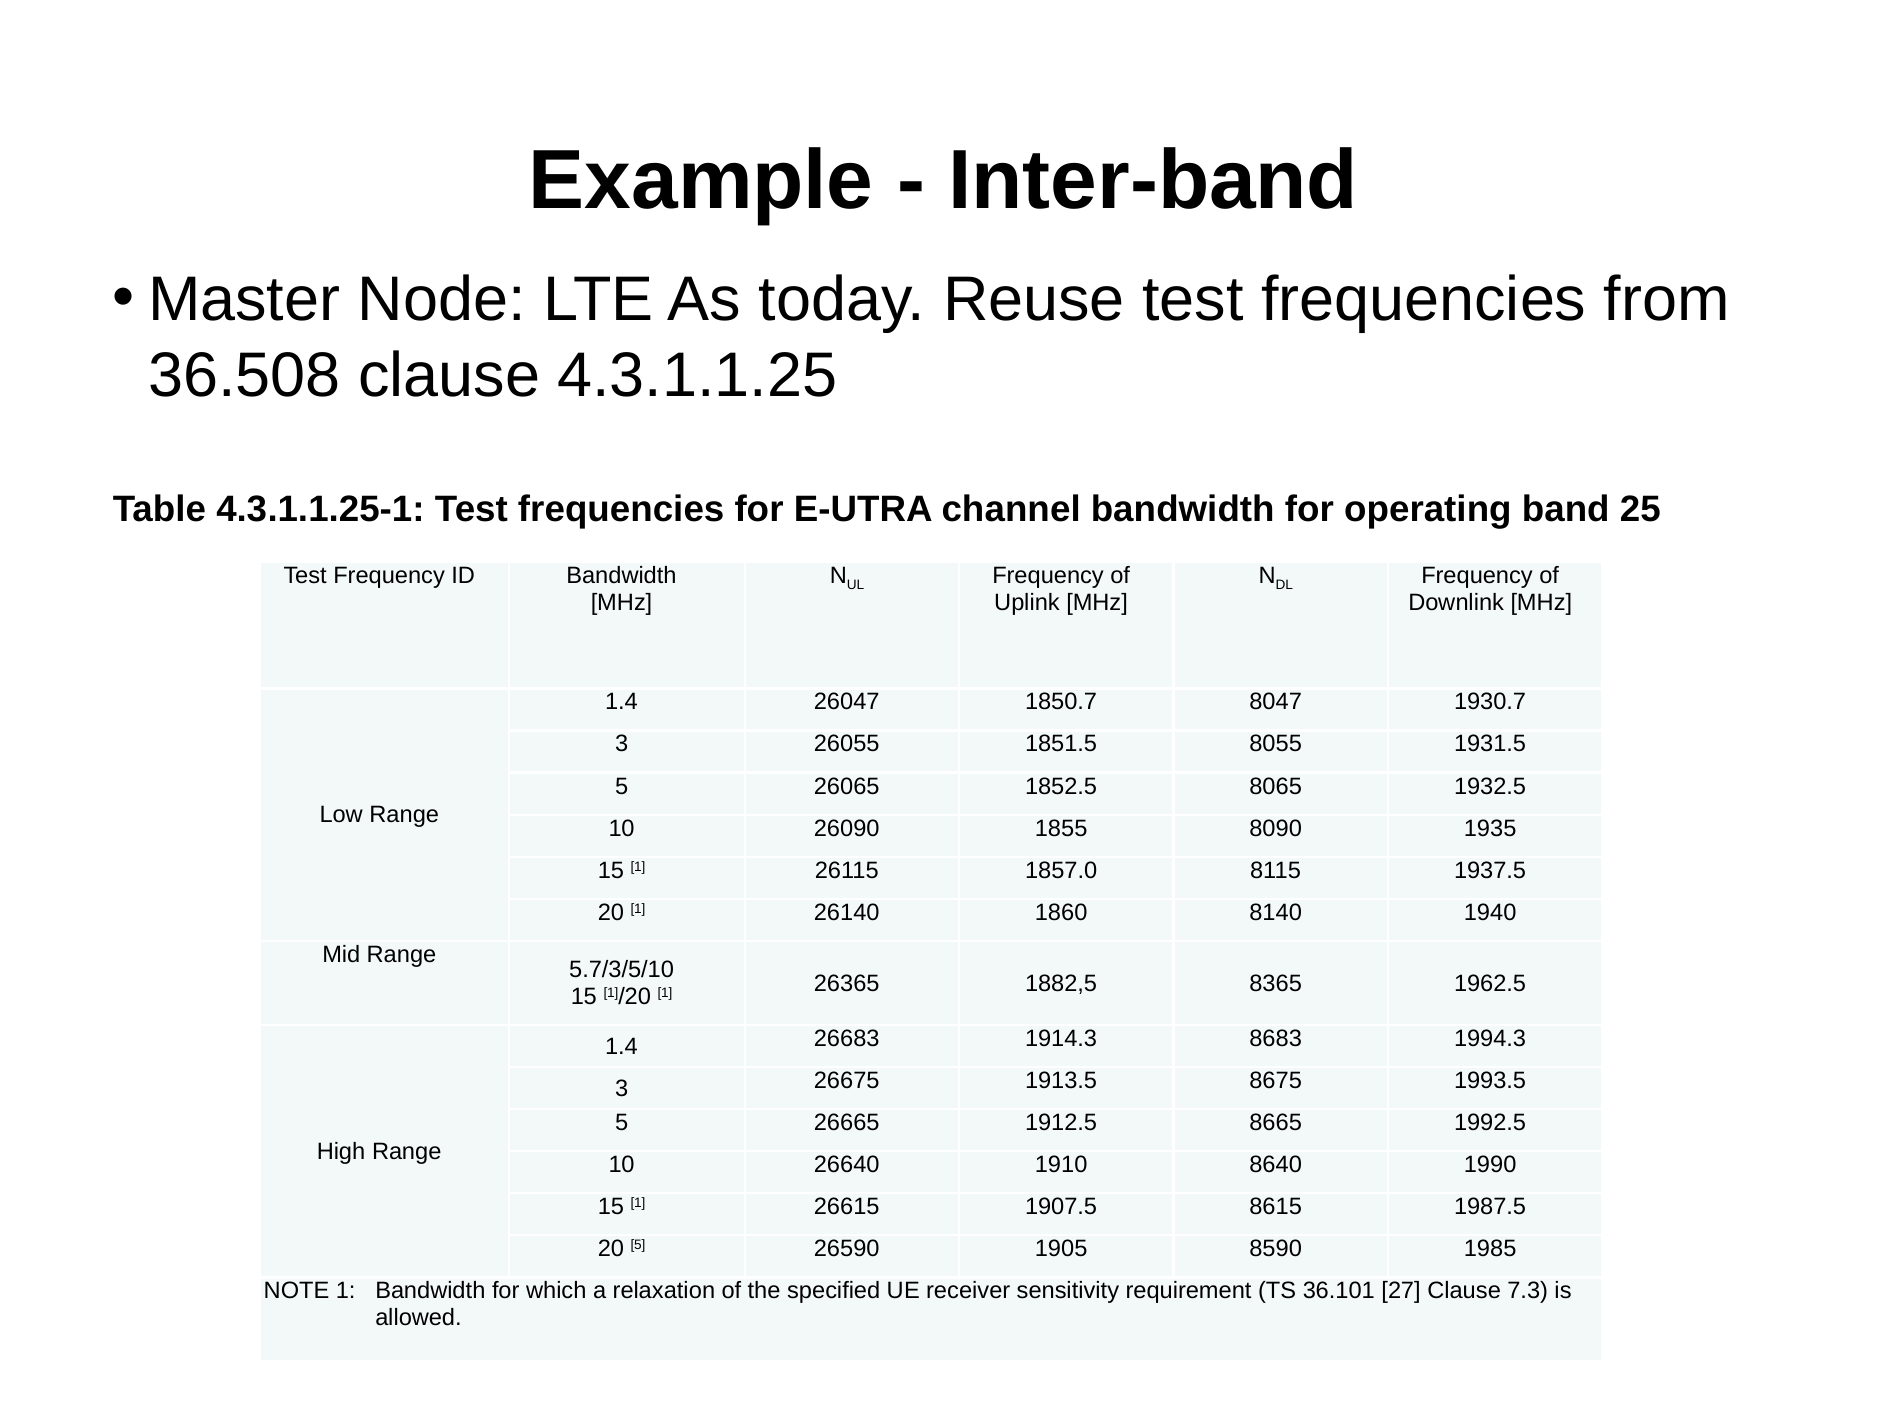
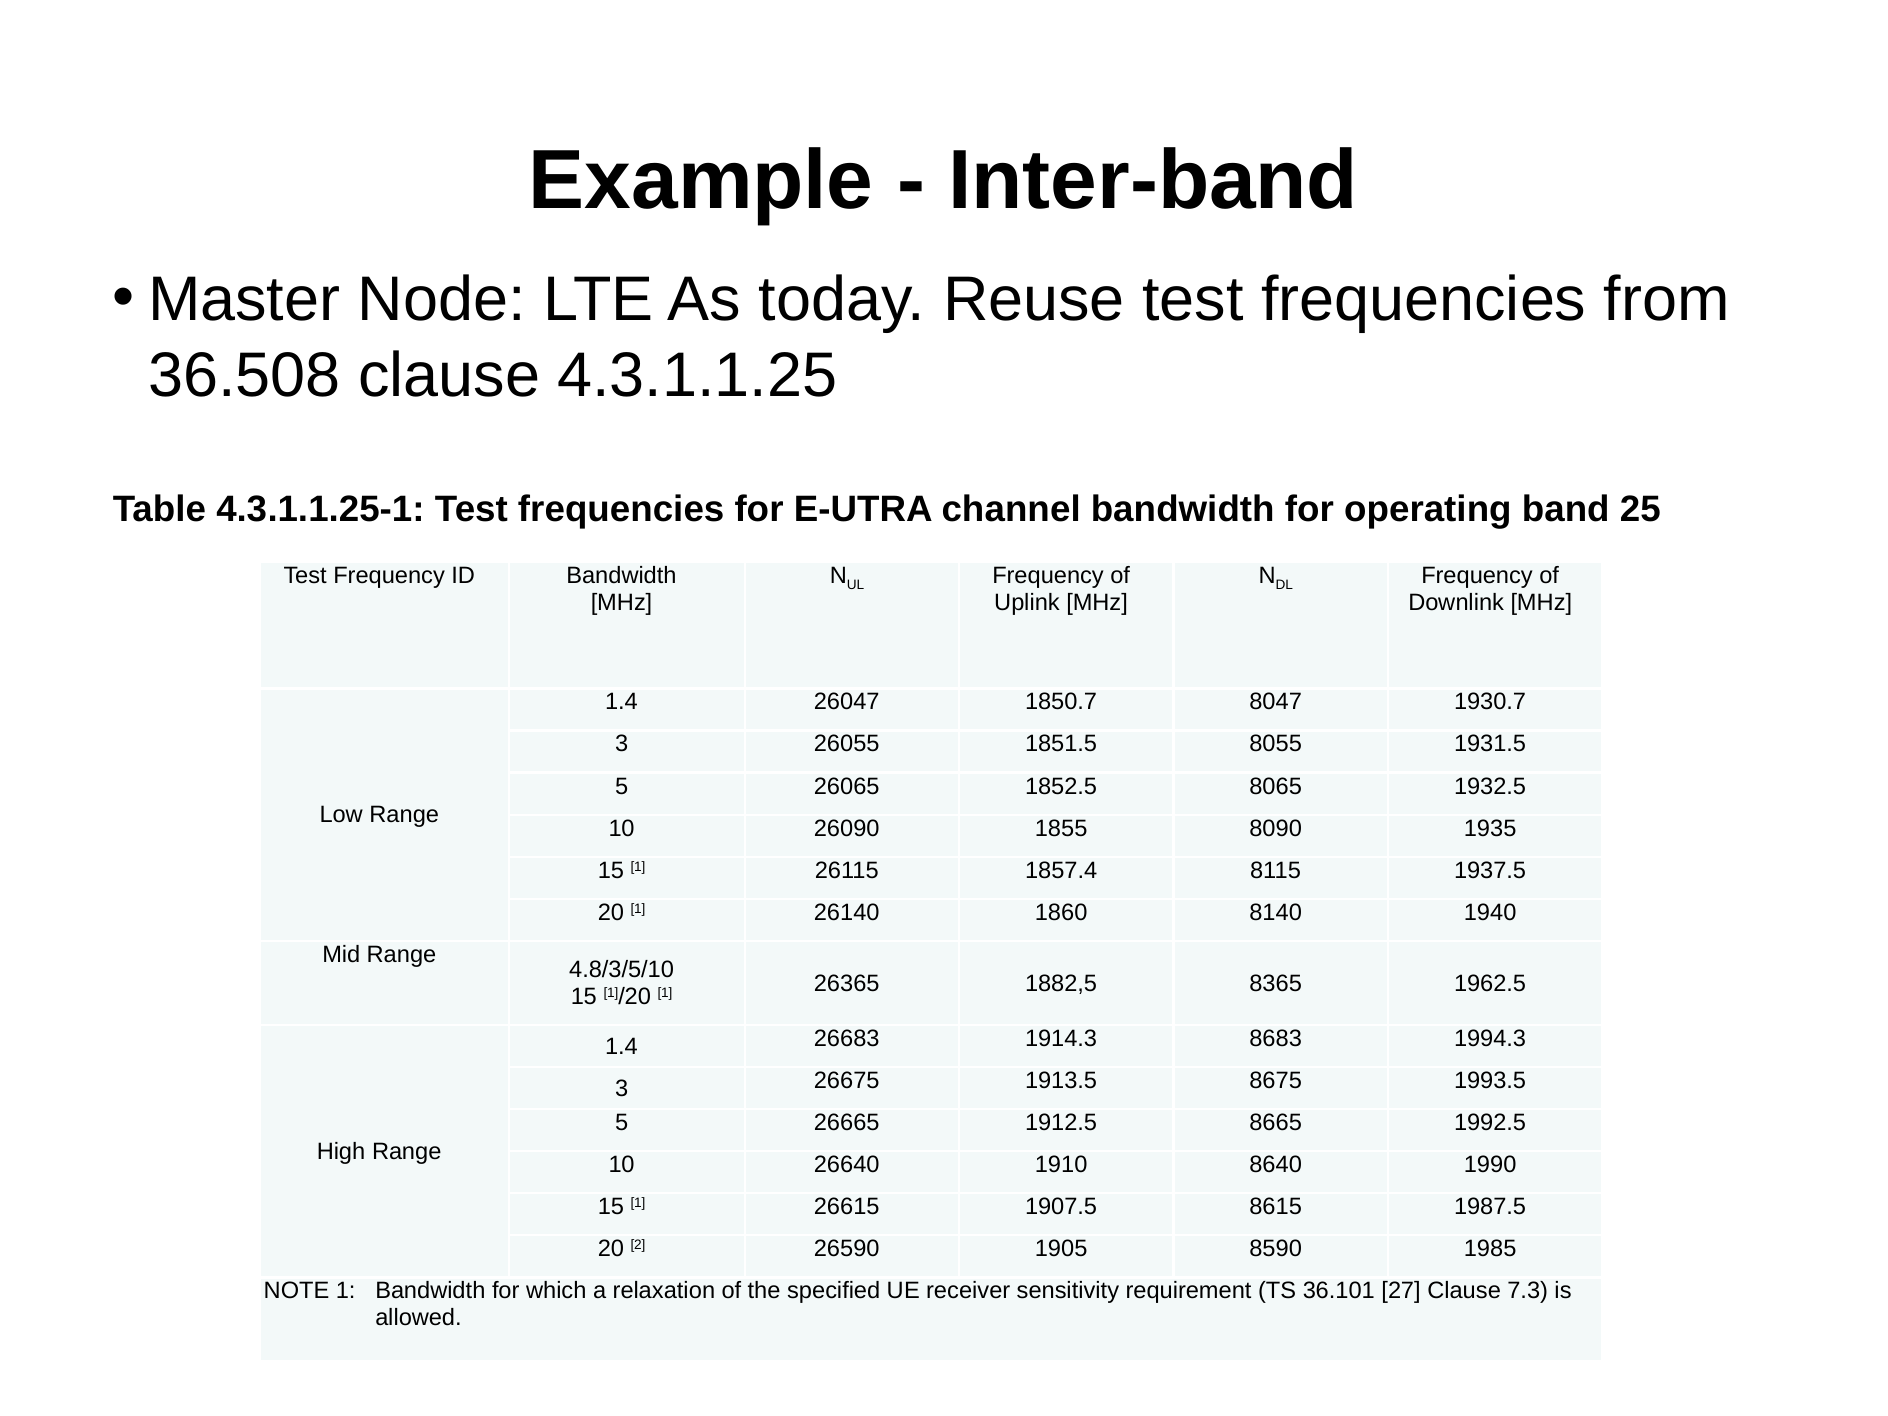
1857.0: 1857.0 -> 1857.4
5.7/3/5/10: 5.7/3/5/10 -> 4.8/3/5/10
20 5: 5 -> 2
